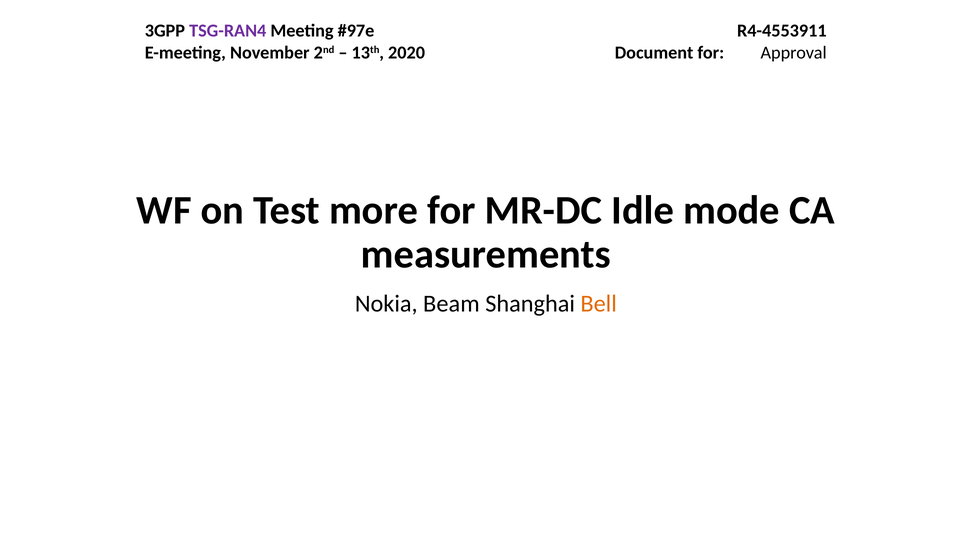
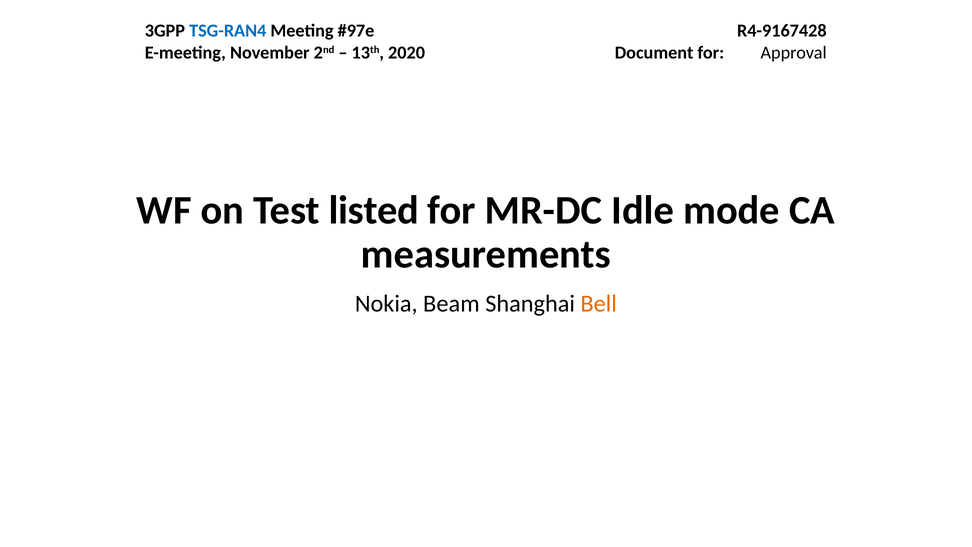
TSG-RAN4 colour: purple -> blue
R4-4553911: R4-4553911 -> R4-9167428
more: more -> listed
